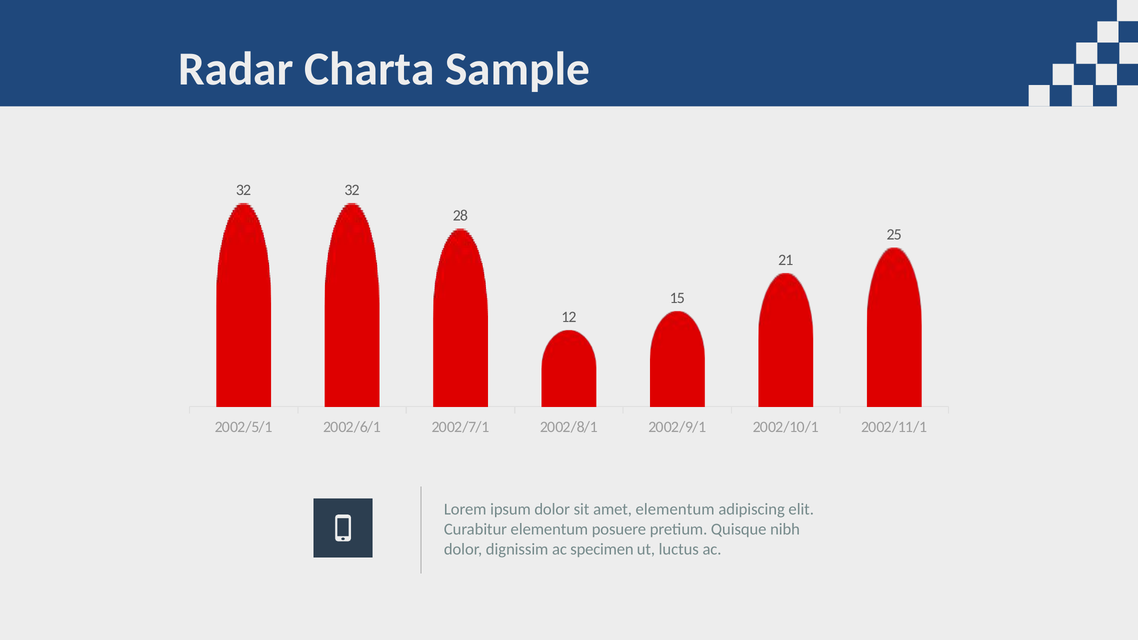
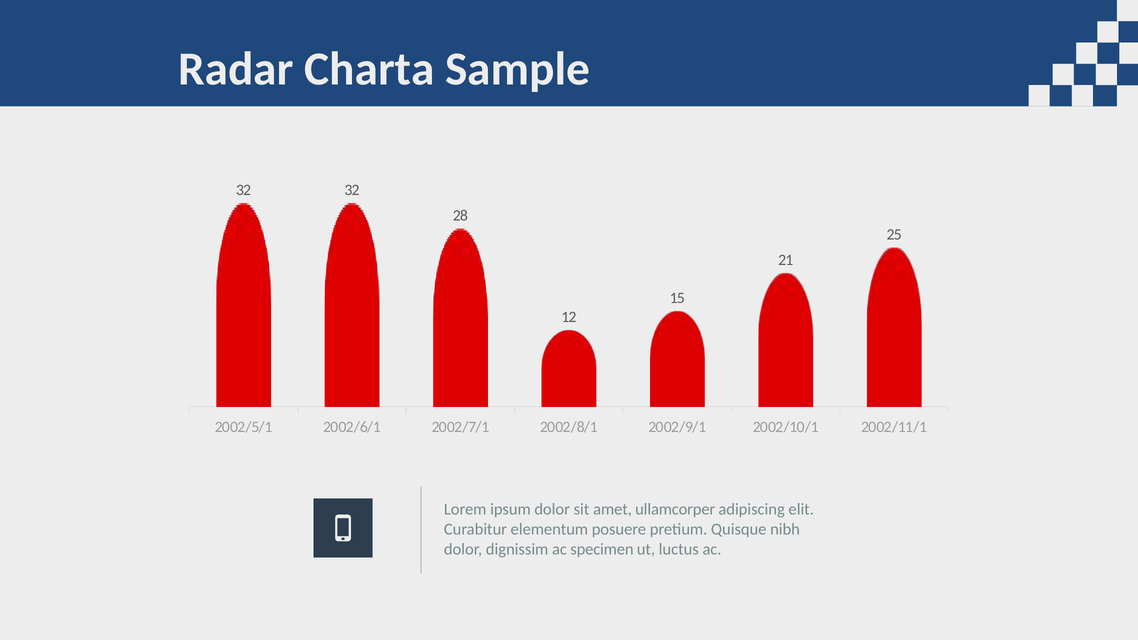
amet elementum: elementum -> ullamcorper
